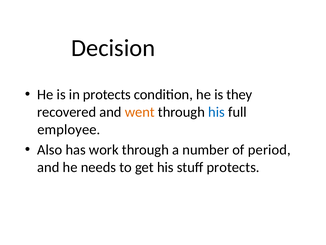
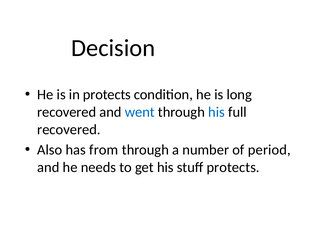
they: they -> long
went colour: orange -> blue
employee at (69, 129): employee -> recovered
work: work -> from
